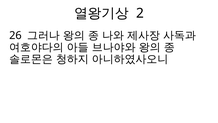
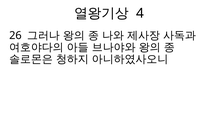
2: 2 -> 4
